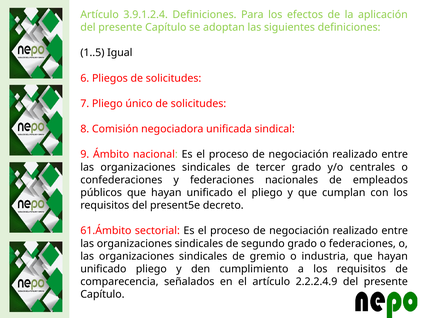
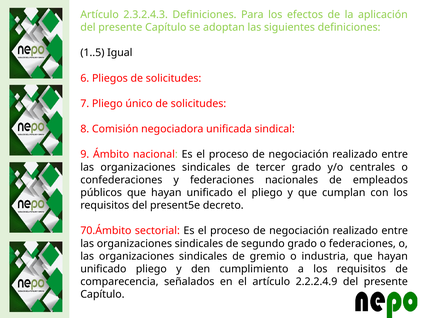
3.9.1.2.4: 3.9.1.2.4 -> 2.3.2.4.3
61.Ámbito: 61.Ámbito -> 70.Ámbito
